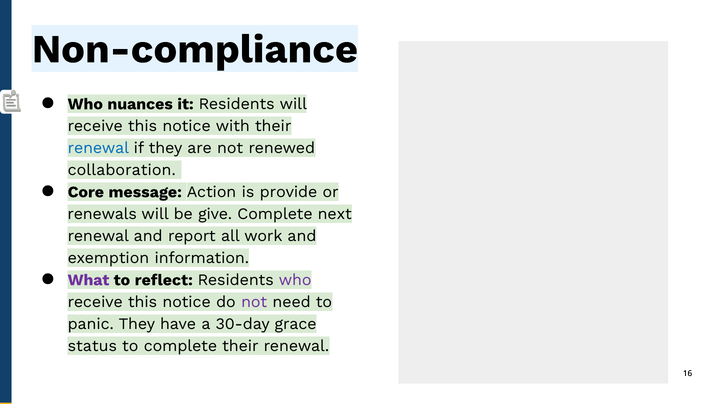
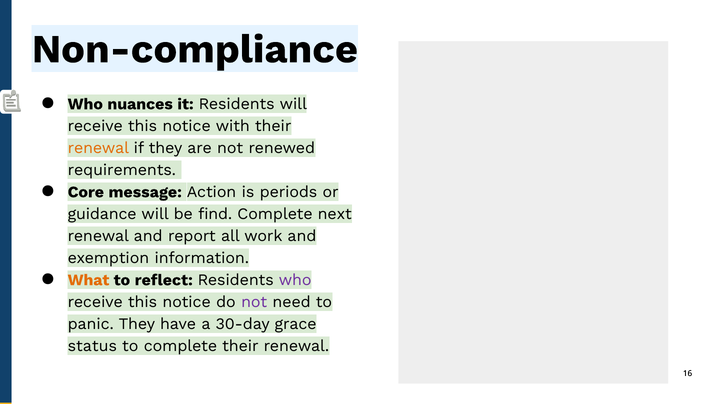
renewal at (98, 148) colour: blue -> orange
collaboration: collaboration -> requirements
provide: provide -> periods
renewals: renewals -> guidance
give: give -> find
What colour: purple -> orange
